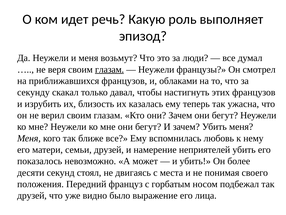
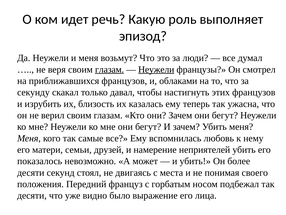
Неужели at (156, 69) underline: none -> present
ближе: ближе -> самые
друзей at (32, 195): друзей -> десяти
